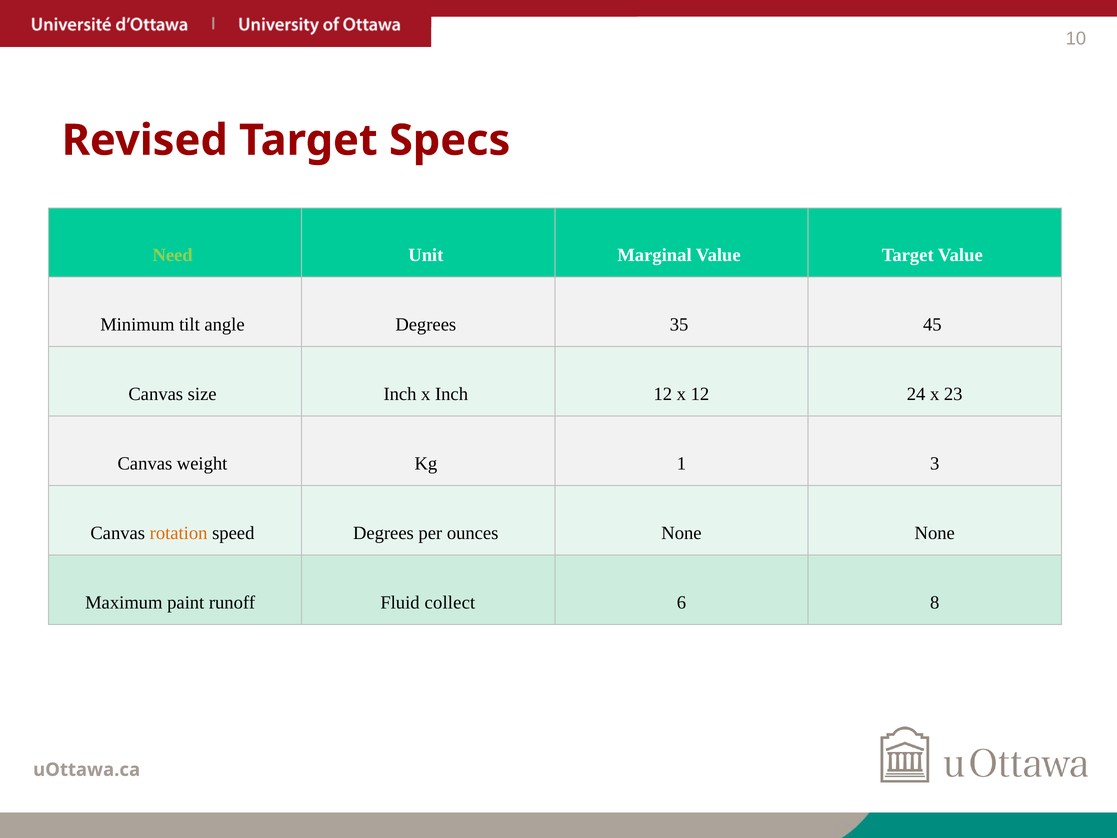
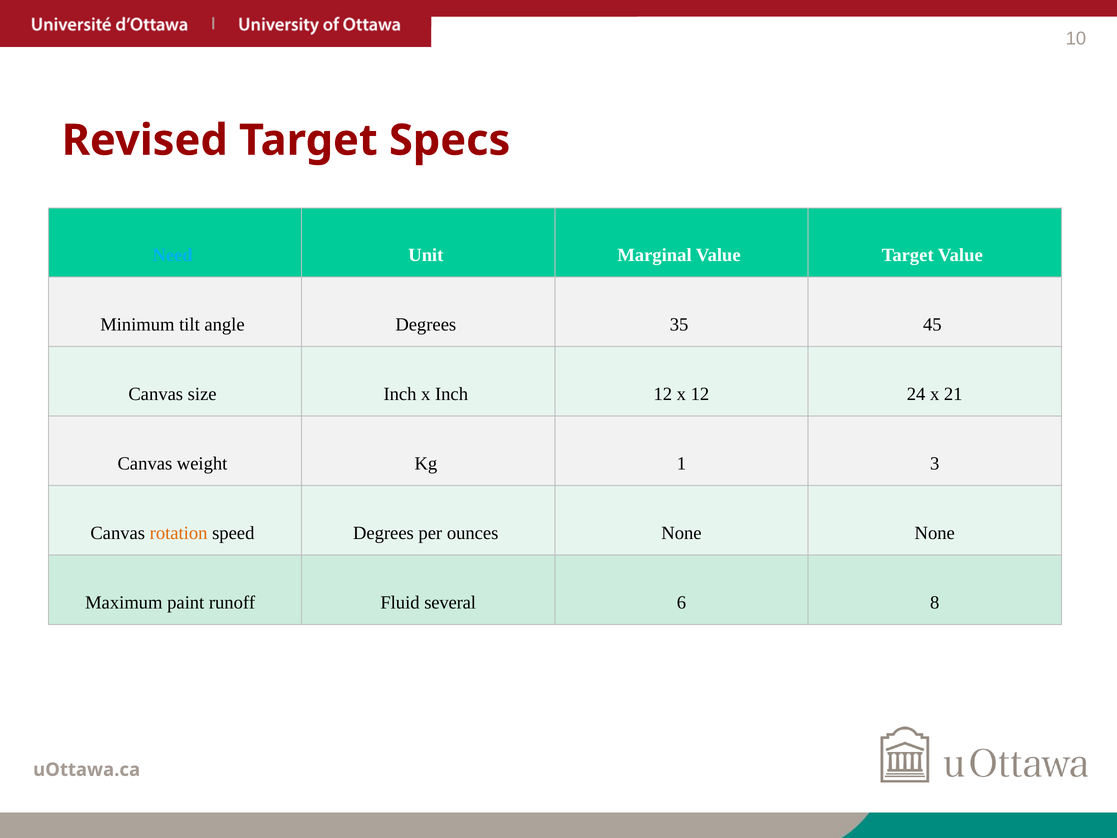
Need colour: light green -> light blue
23: 23 -> 21
collect: collect -> several
